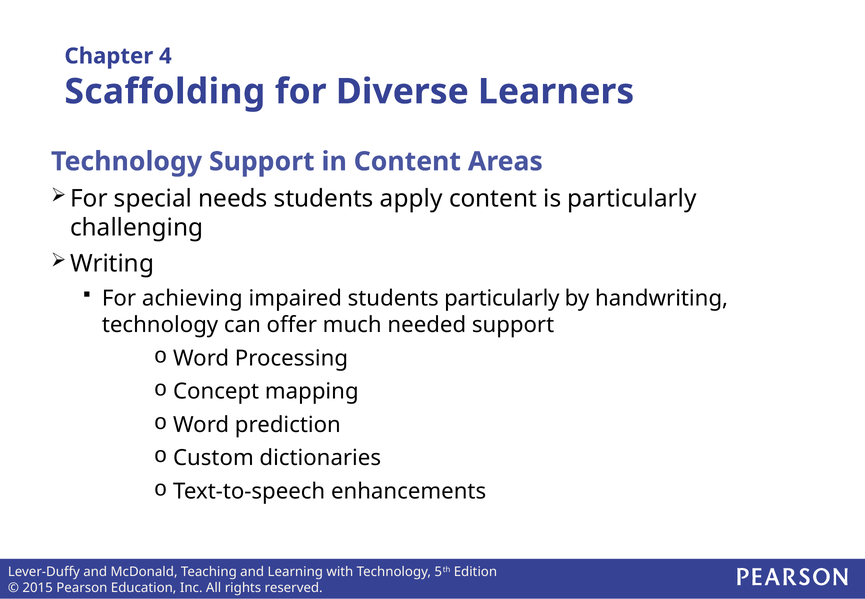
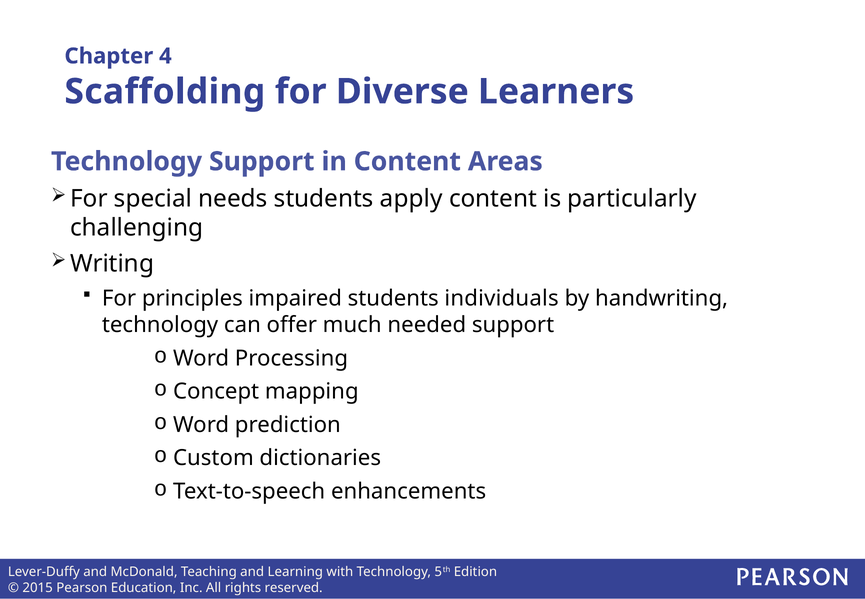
achieving: achieving -> principles
students particularly: particularly -> individuals
